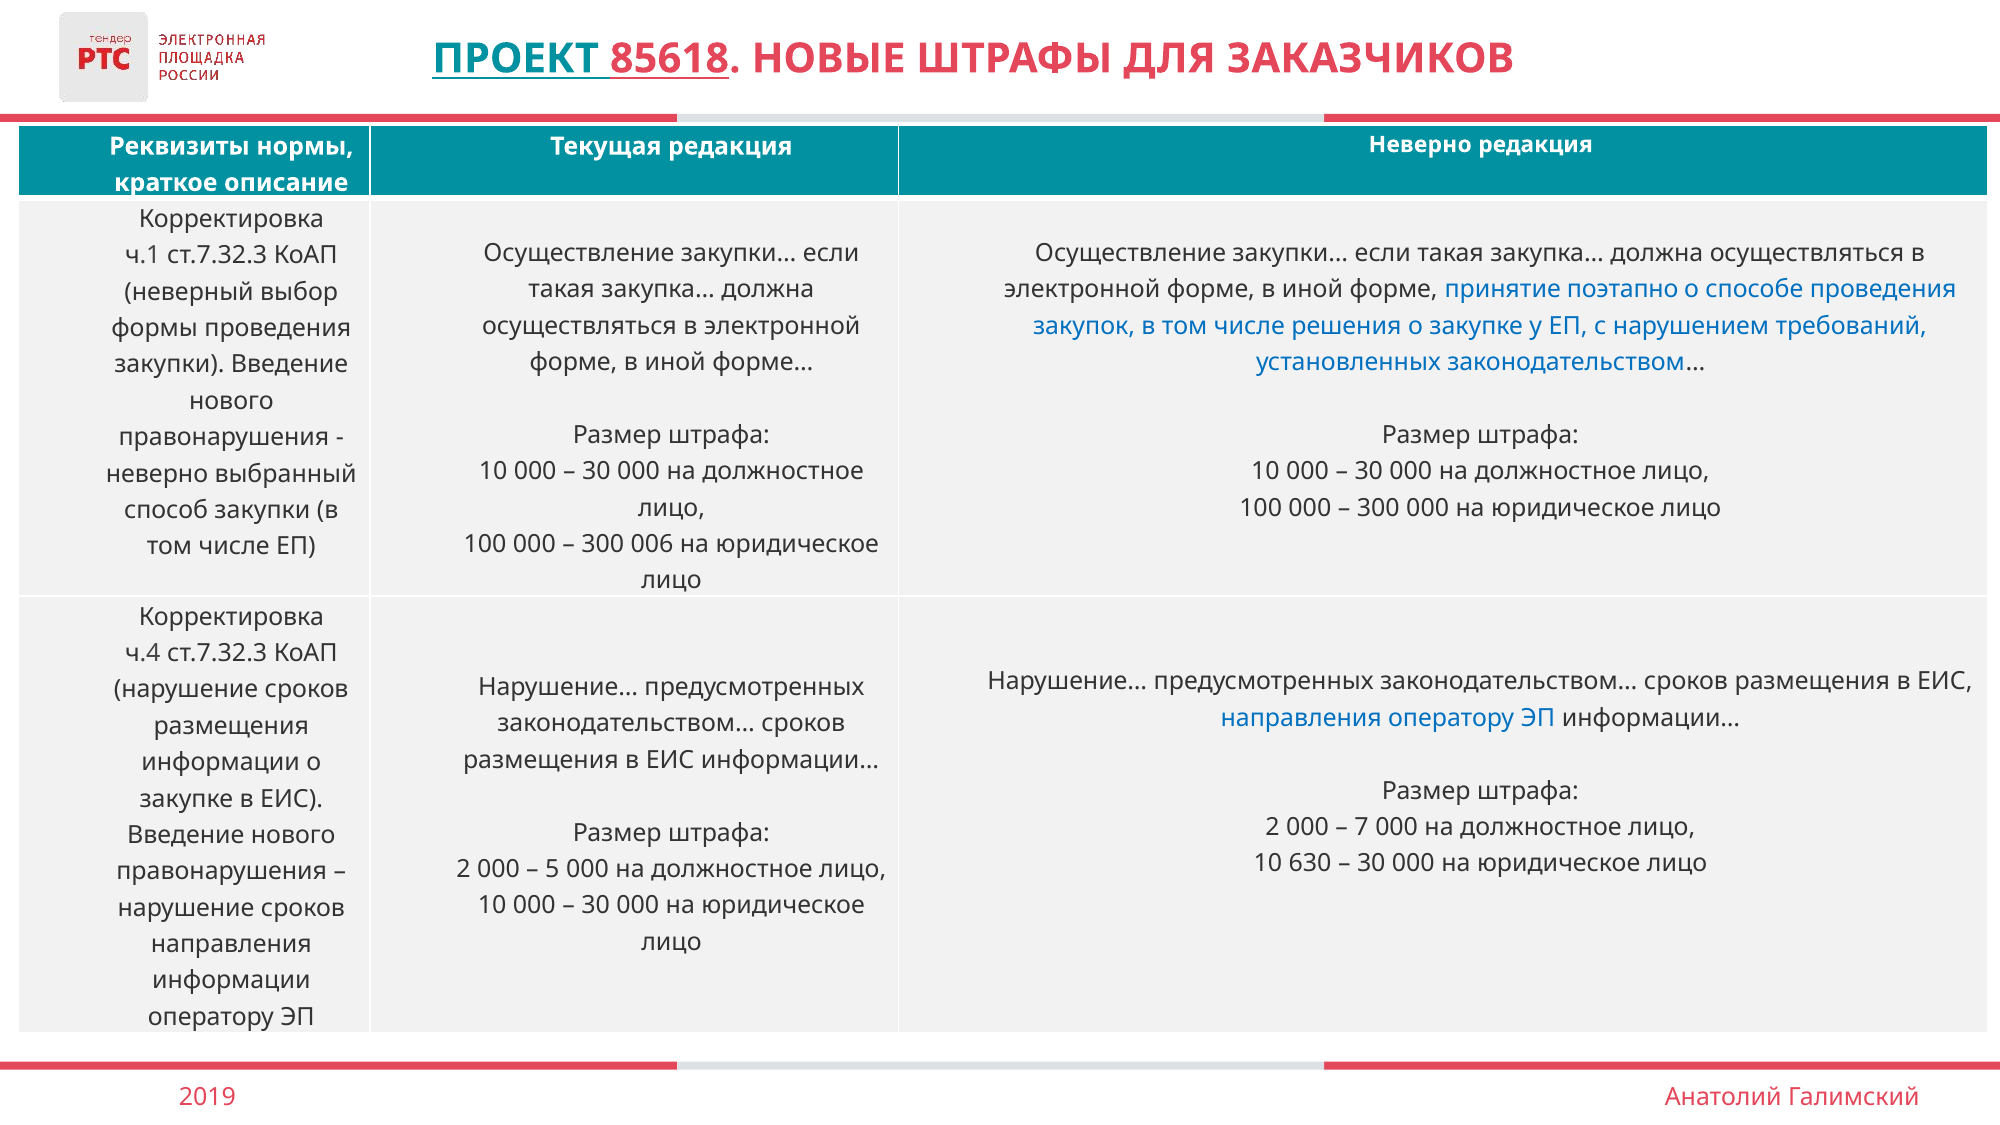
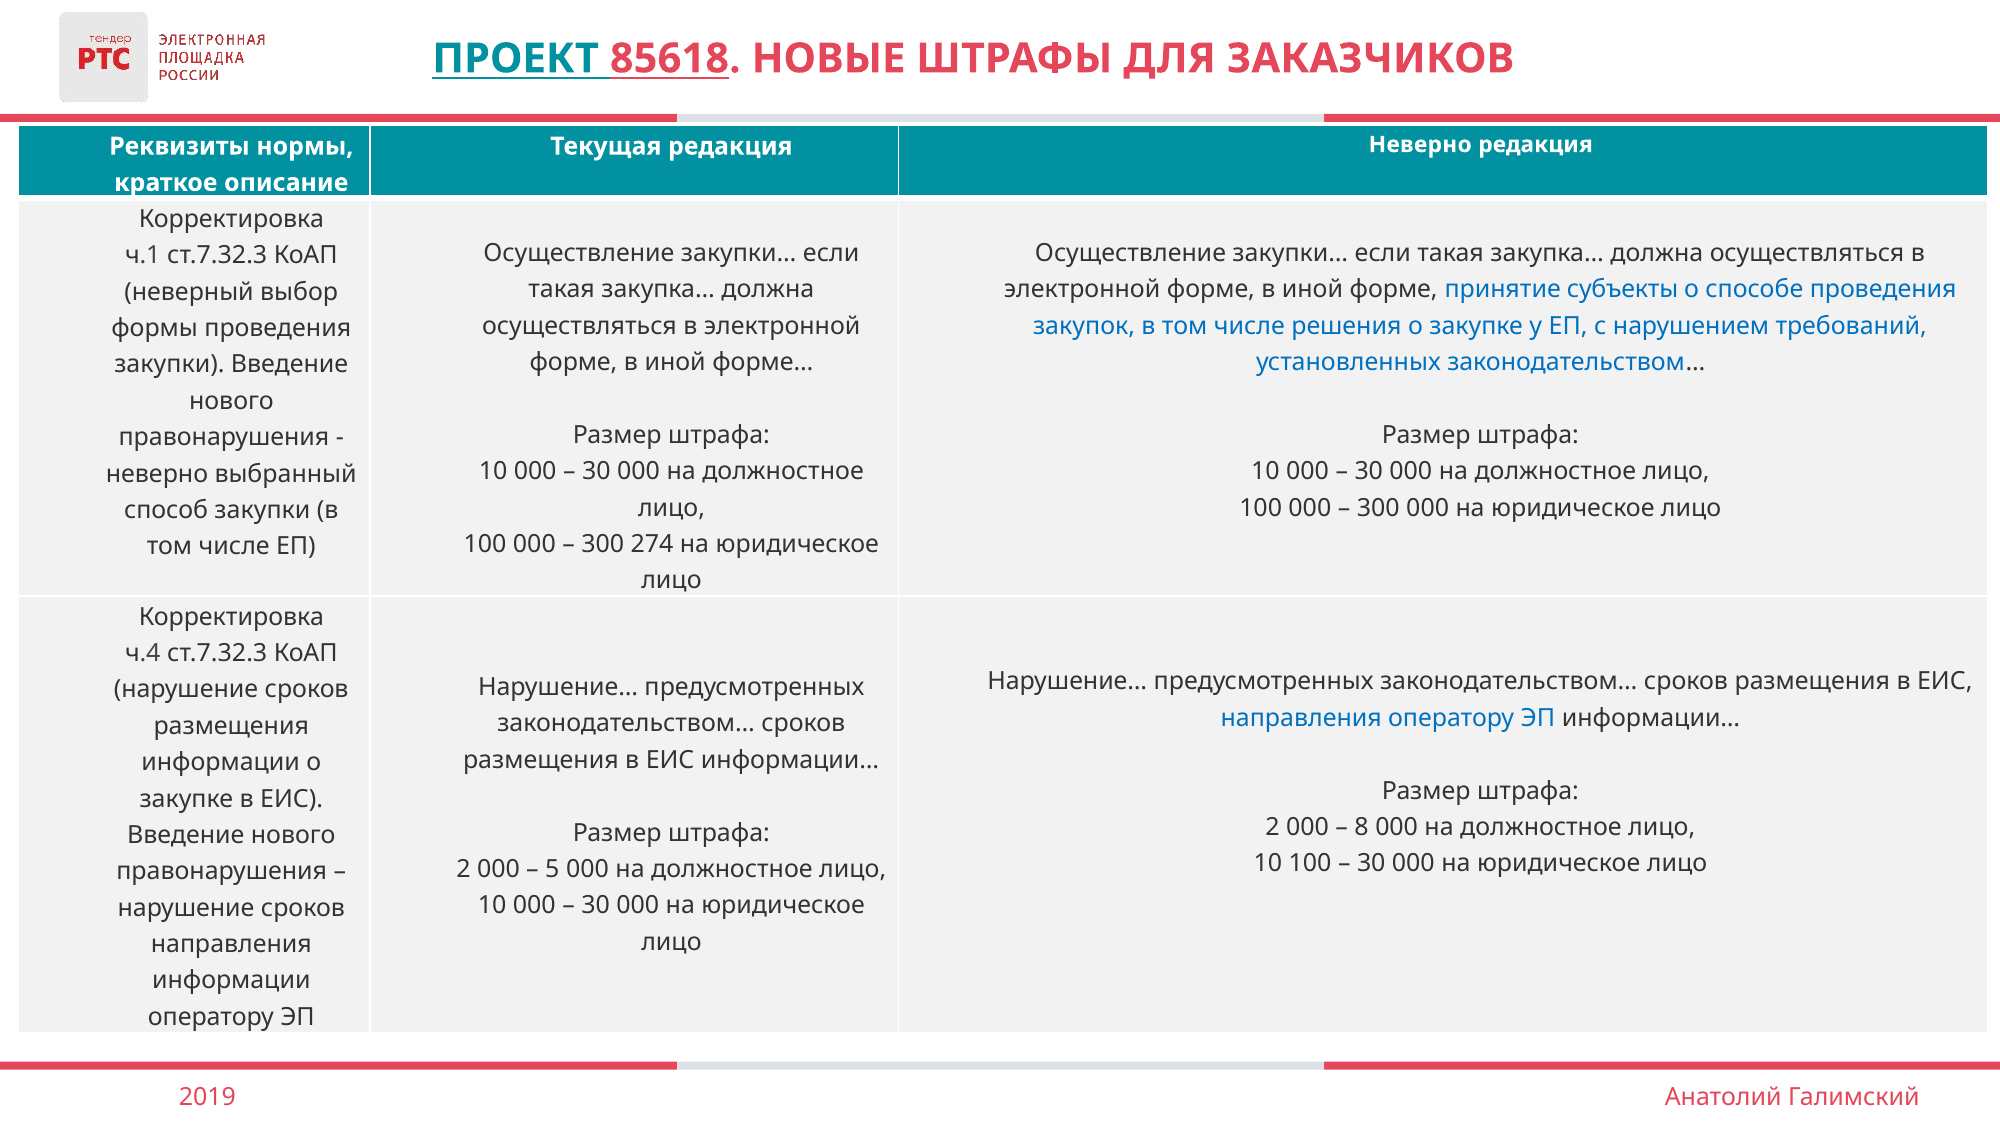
поэтапно: поэтапно -> субъекты
006: 006 -> 274
7: 7 -> 8
10 630: 630 -> 100
